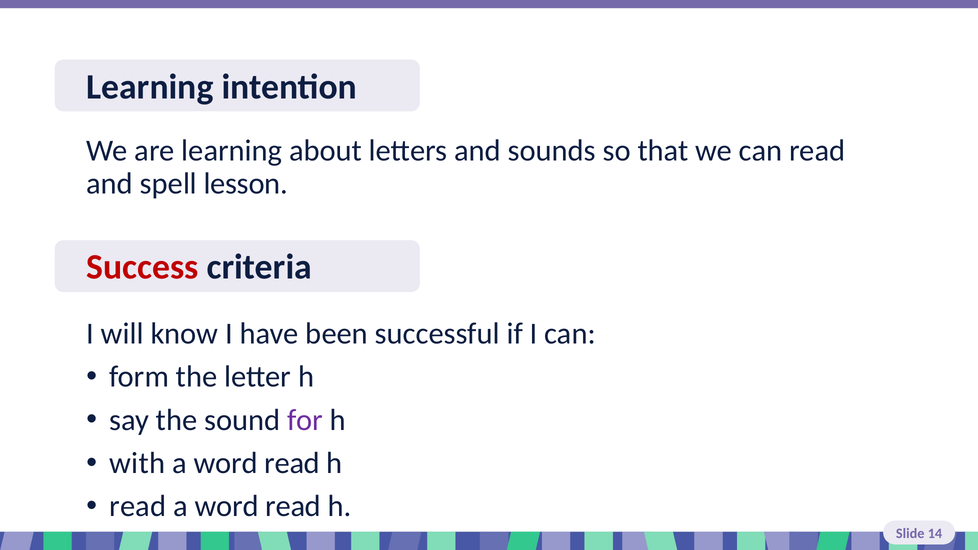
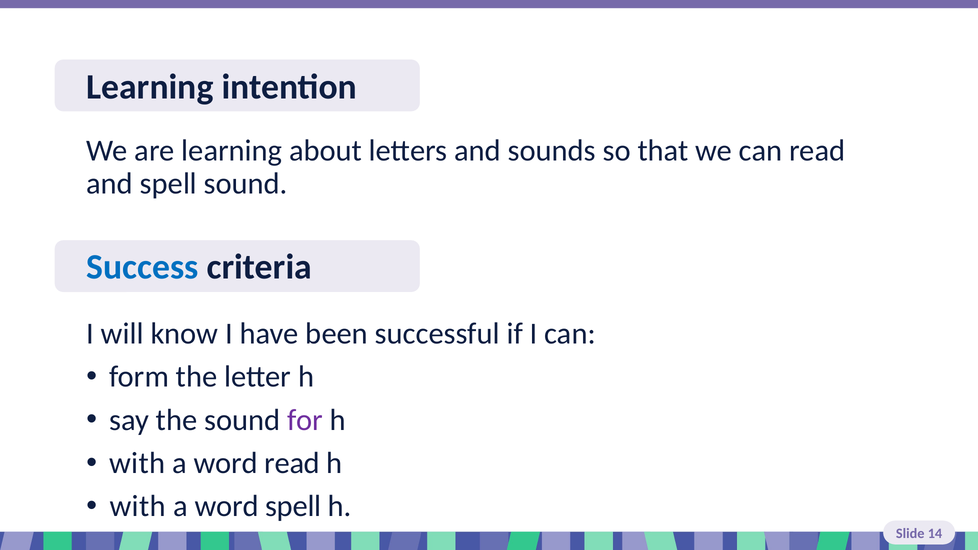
spell lesson: lesson -> sound
Success colour: red -> blue
read at (138, 506): read -> with
read at (293, 506): read -> spell
